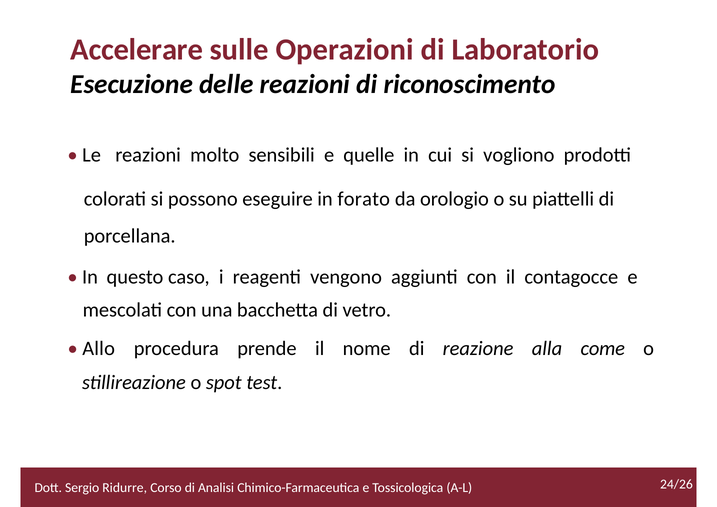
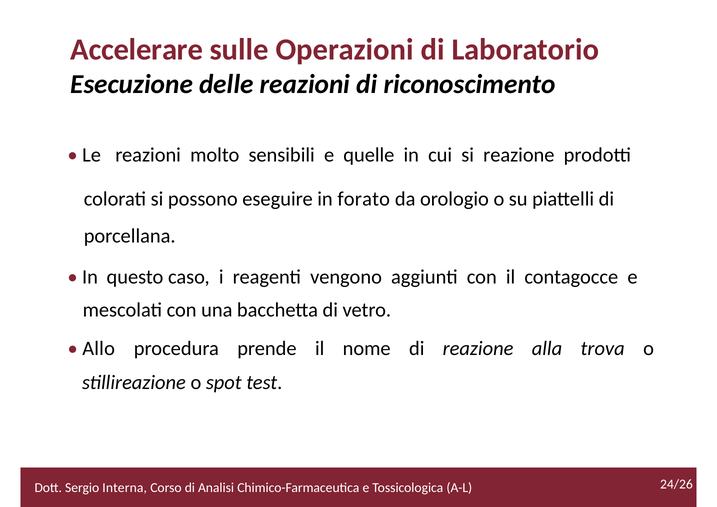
si vogliono: vogliono -> reazione
come: come -> trova
Ridurre: Ridurre -> Interna
